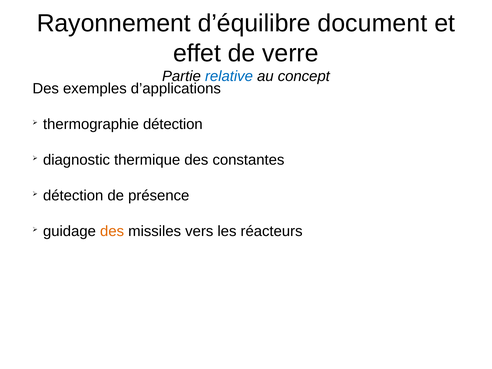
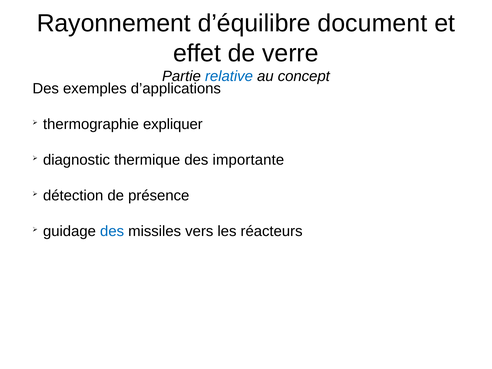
thermographie détection: détection -> expliquer
constantes: constantes -> importante
des at (112, 231) colour: orange -> blue
